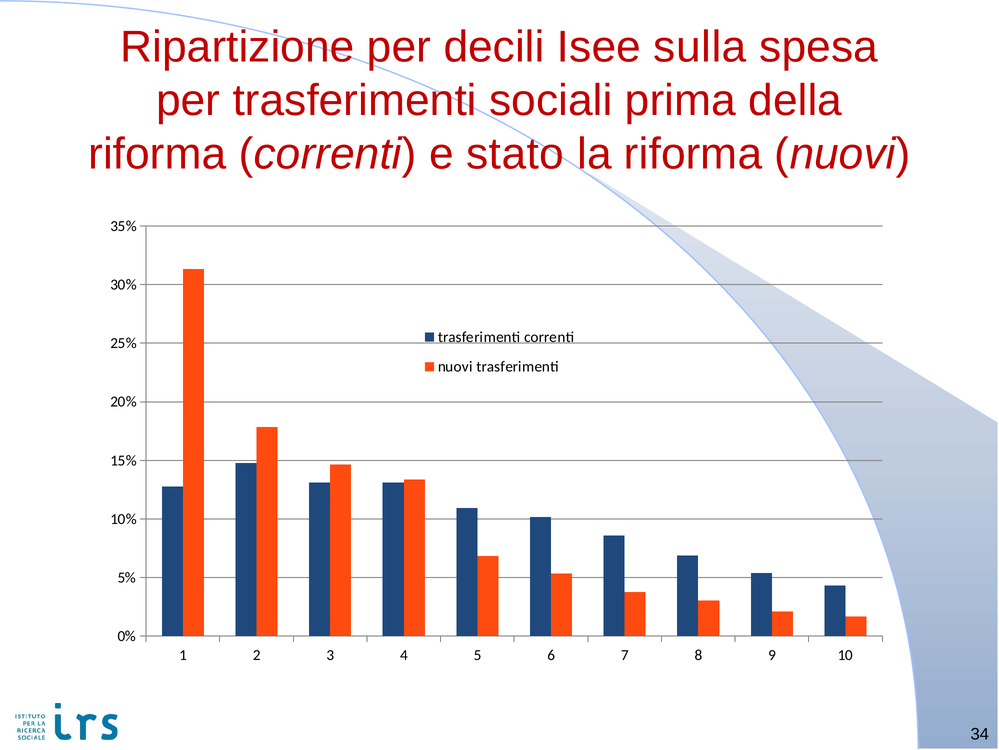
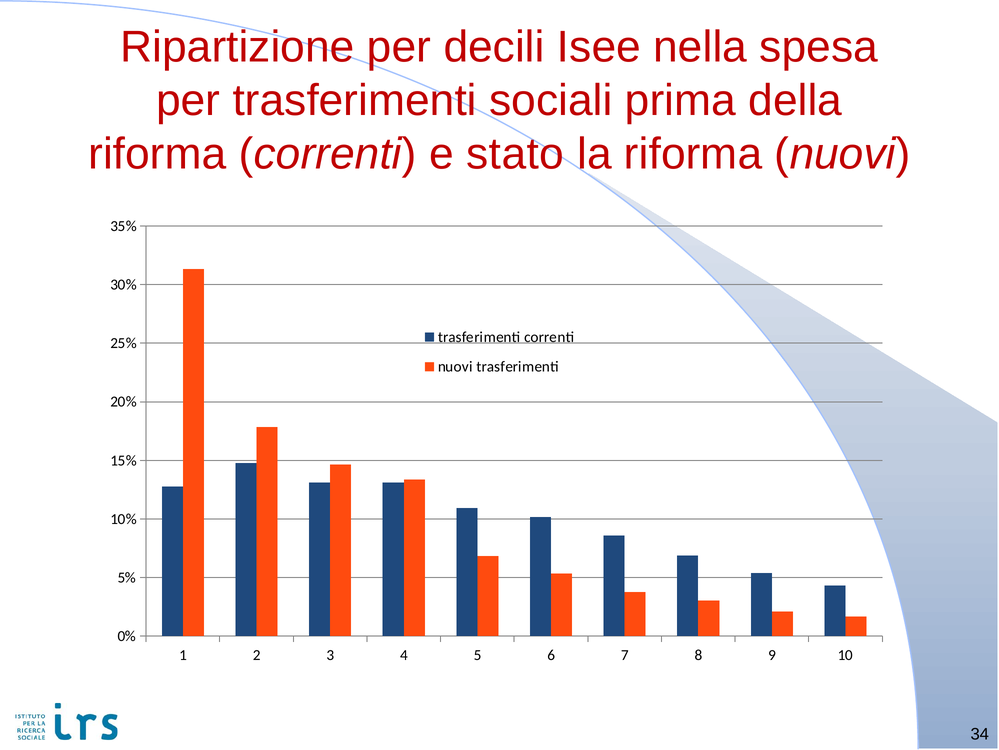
sulla: sulla -> nella
